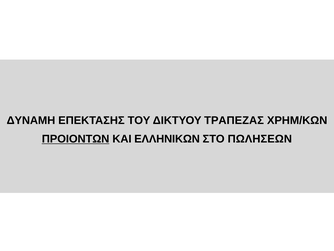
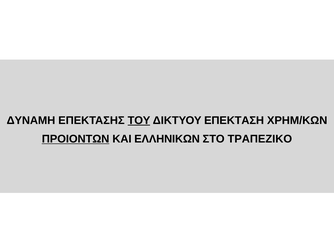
ΤΟΥ underline: none -> present
ΤΡΑΠΕΖΑΣ: ΤΡΑΠΕΖΑΣ -> ΕΠΕΚΤΑΣΗ
ΠΩΛΗΣΕΩΝ: ΠΩΛΗΣΕΩΝ -> ΤΡΑΠΕΖΙΚΟ
